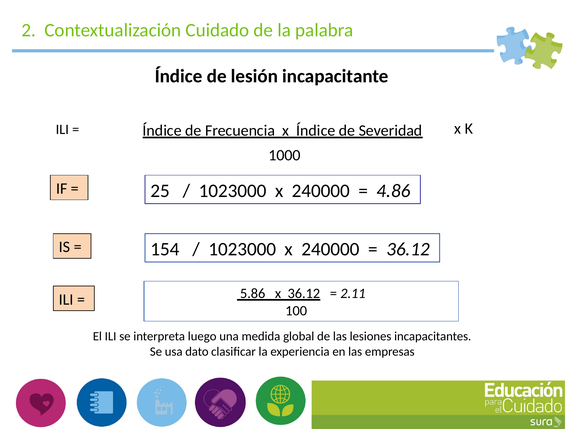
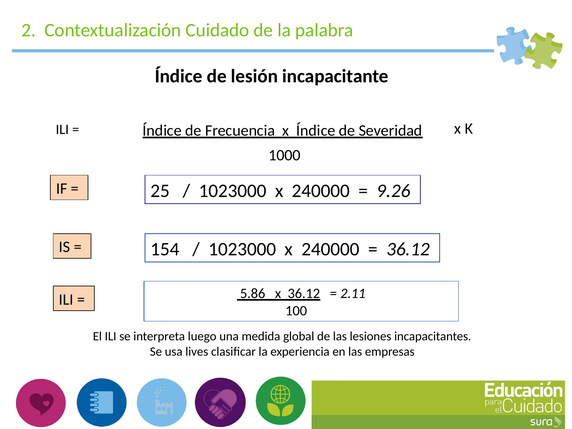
4.86: 4.86 -> 9.26
dato: dato -> lives
